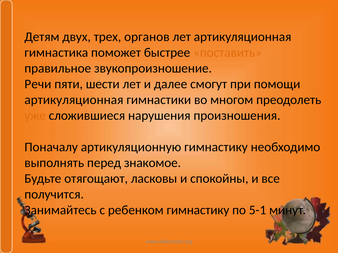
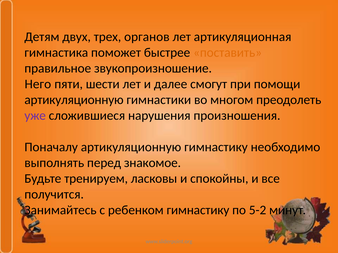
Речи: Речи -> Него
артикуляционная at (74, 100): артикуляционная -> артикуляционную
уже colour: orange -> purple
отягощают: отягощают -> тренируем
5-1: 5-1 -> 5-2
